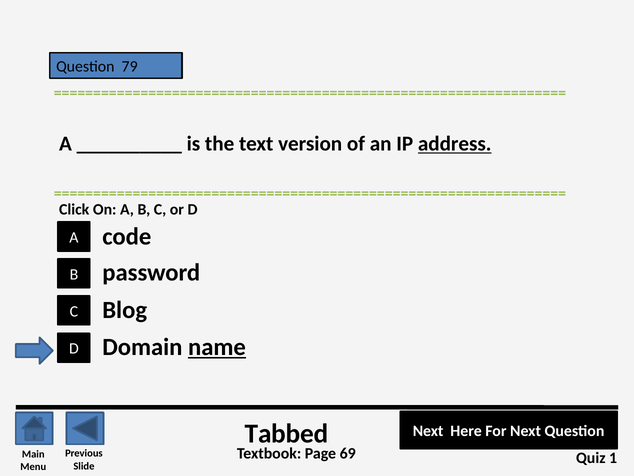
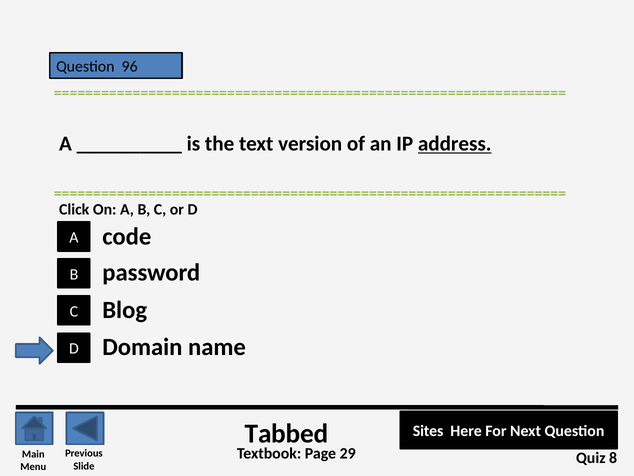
79: 79 -> 96
name underline: present -> none
Next at (428, 431): Next -> Sites
69: 69 -> 29
1: 1 -> 8
